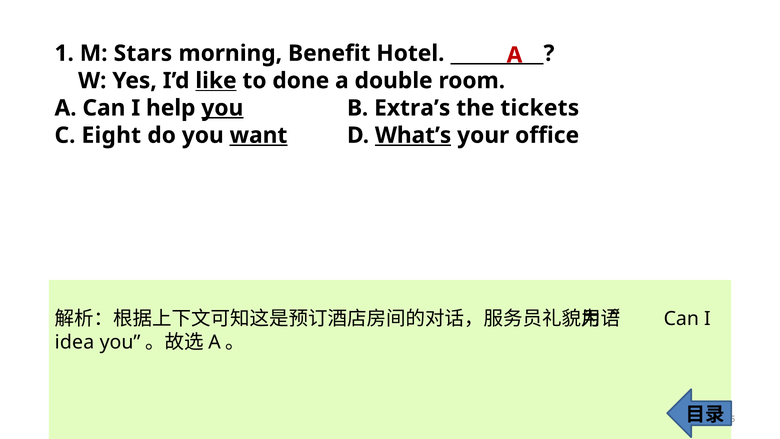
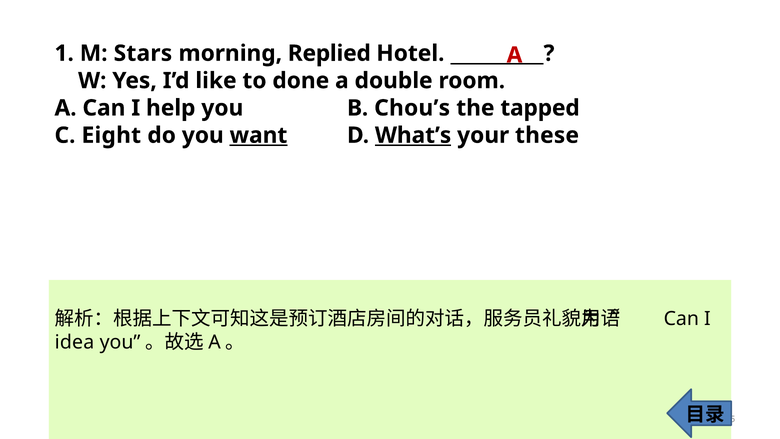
Benefit: Benefit -> Replied
like underline: present -> none
you at (222, 108) underline: present -> none
Extra’s: Extra’s -> Chou’s
tickets: tickets -> tapped
office: office -> these
